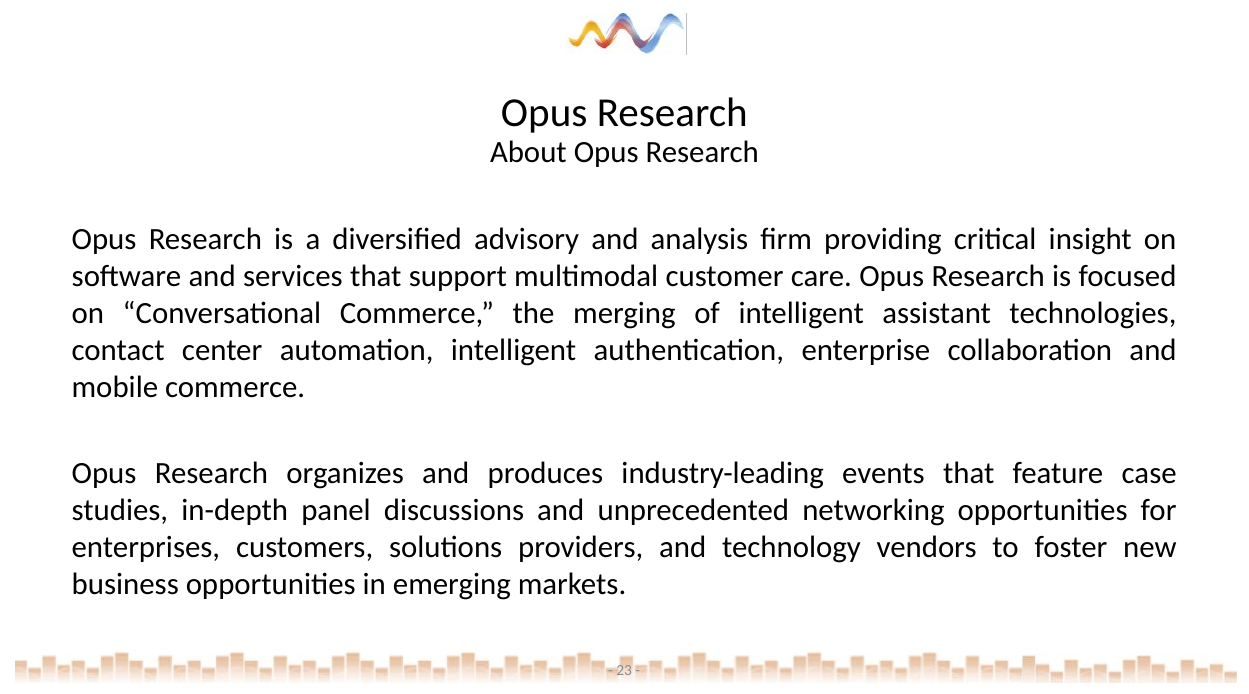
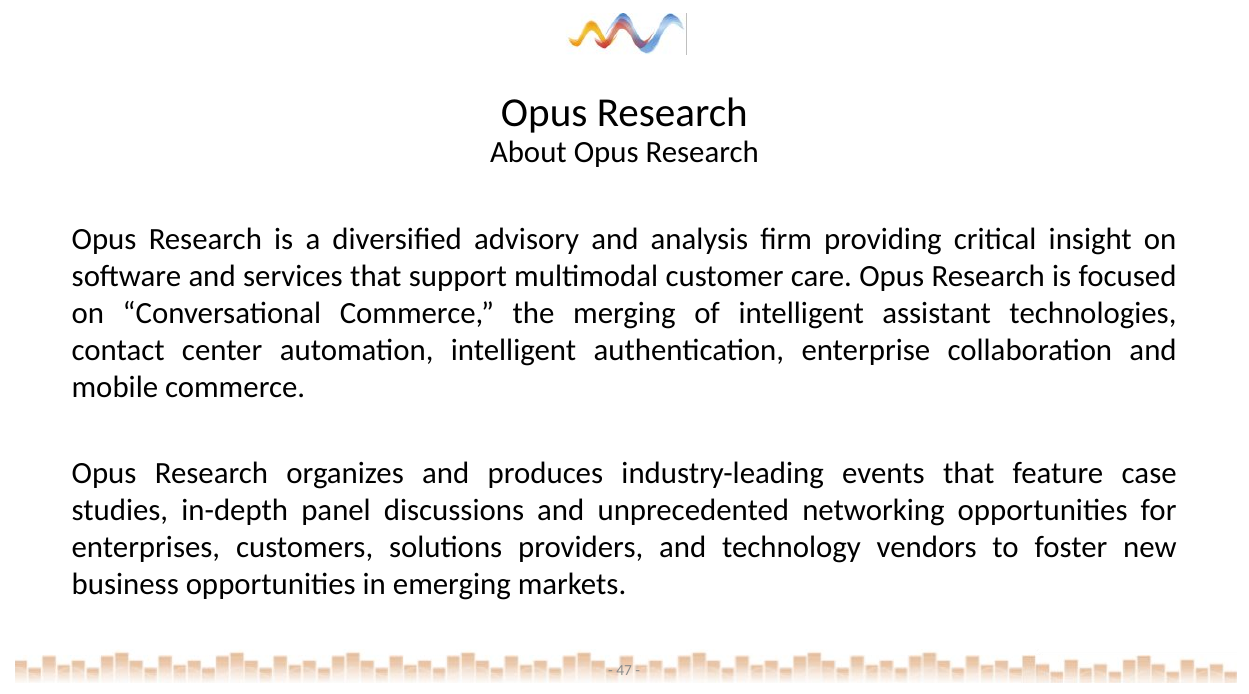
23: 23 -> 47
